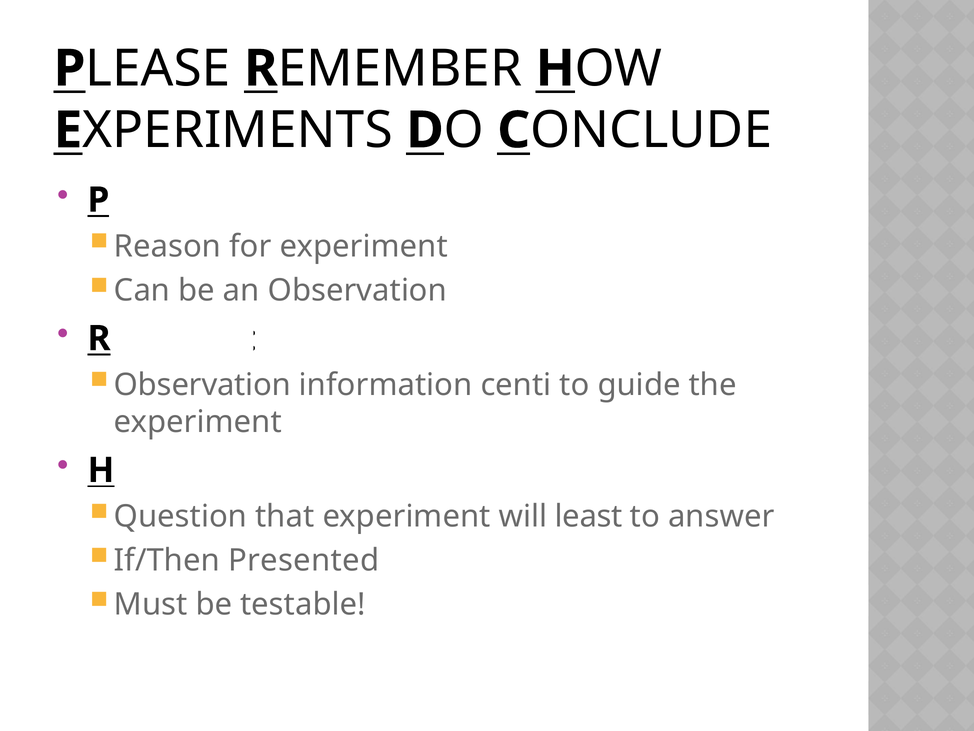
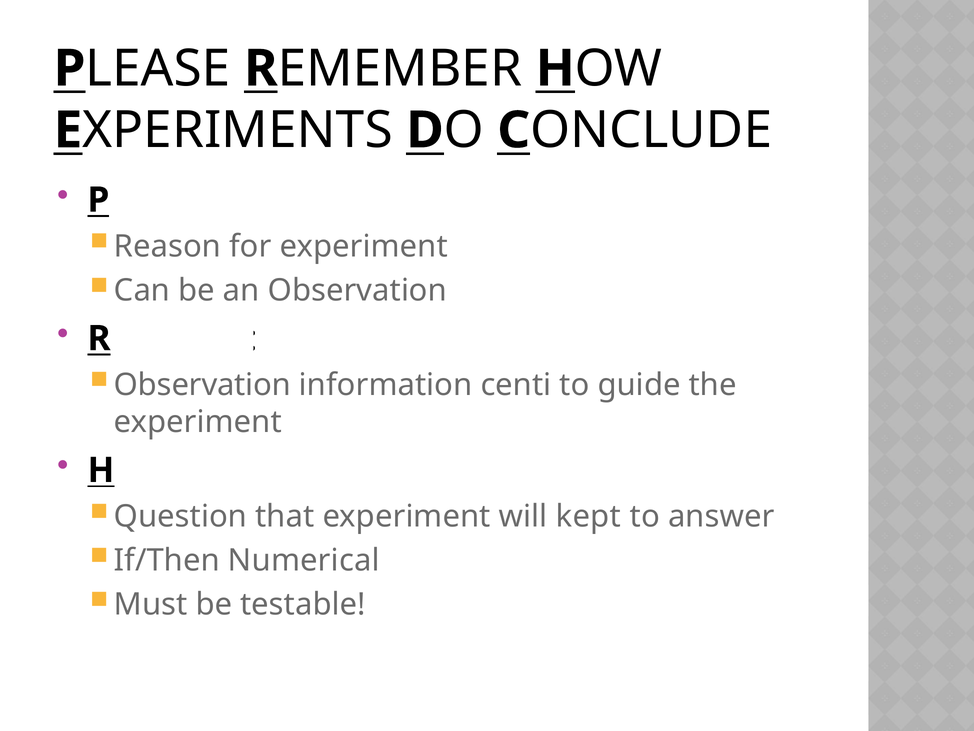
least: least -> kept
Presented: Presented -> Numerical
